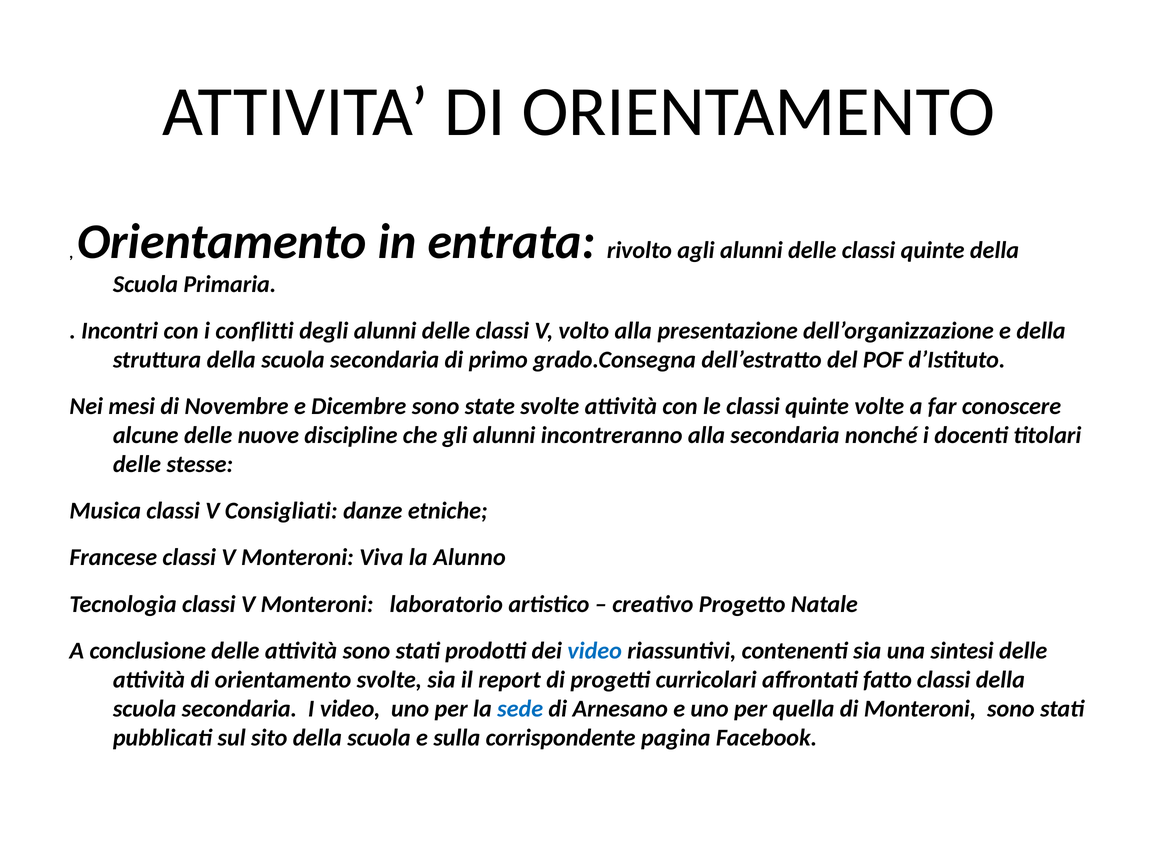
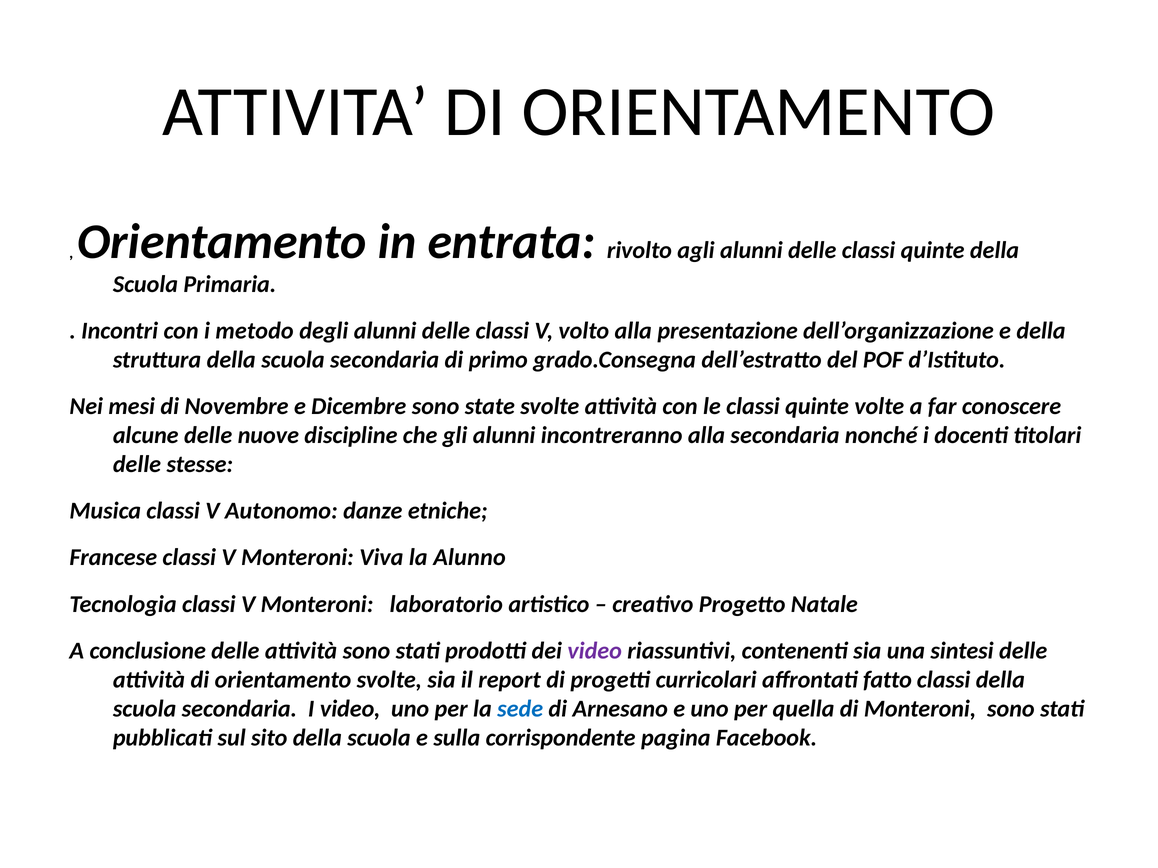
conflitti: conflitti -> metodo
Consigliati: Consigliati -> Autonomo
video at (595, 651) colour: blue -> purple
